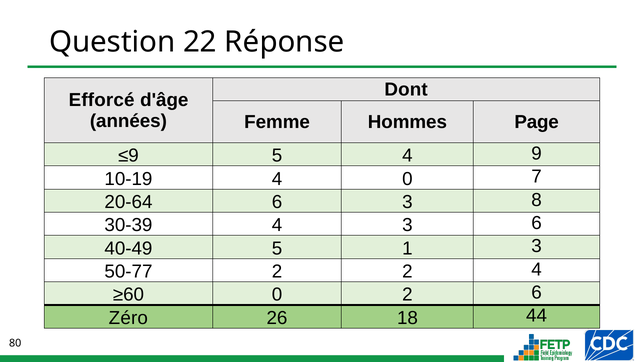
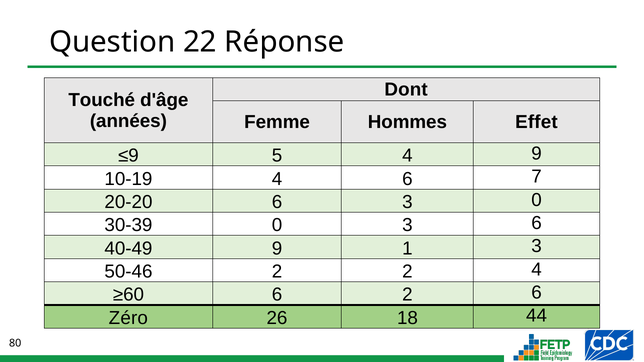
Efforcé: Efforcé -> Touché
Page: Page -> Effet
4 0: 0 -> 6
20-64: 20-64 -> 20-20
3 8: 8 -> 0
30-39 4: 4 -> 0
40-49 5: 5 -> 9
50-77: 50-77 -> 50-46
≥60 0: 0 -> 6
